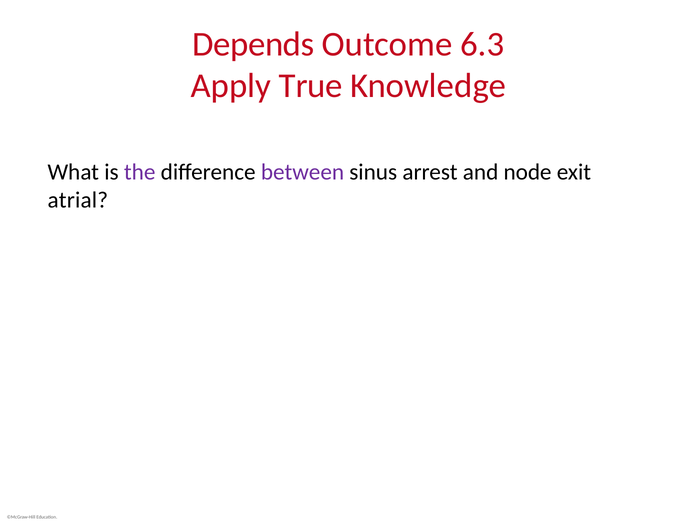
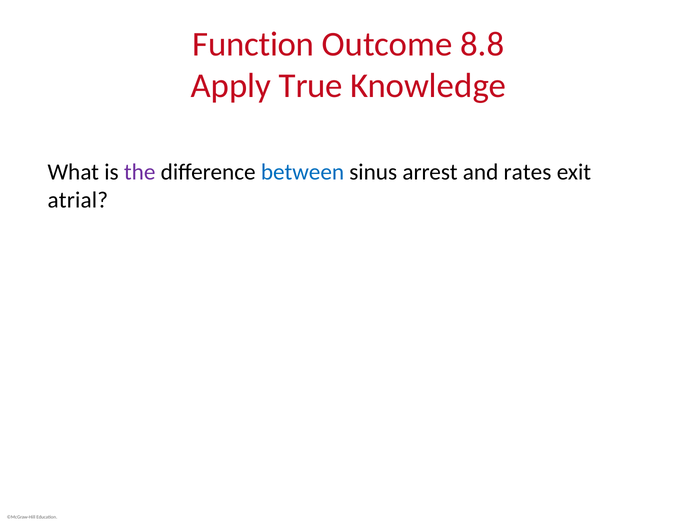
Depends: Depends -> Function
6.3: 6.3 -> 8.8
between colour: purple -> blue
node: node -> rates
